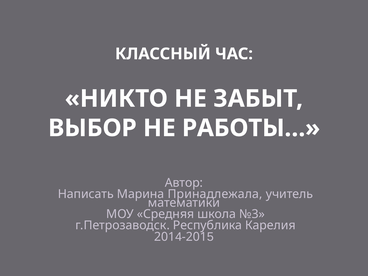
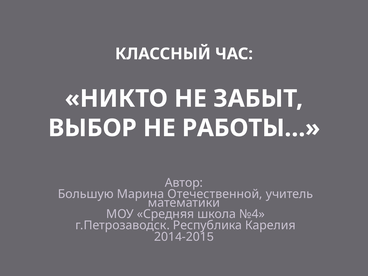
Написать: Написать -> Большую
Принадлежала: Принадлежала -> Отечественной
№3: №3 -> №4
